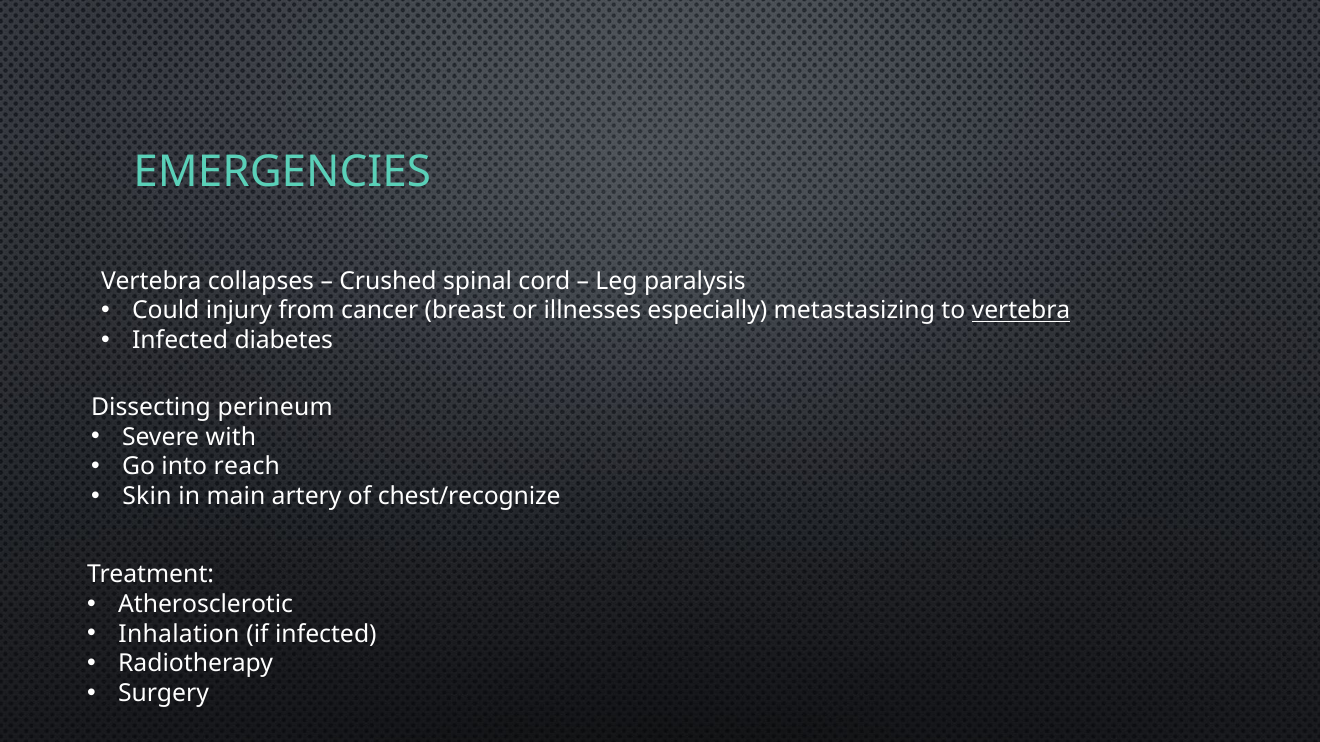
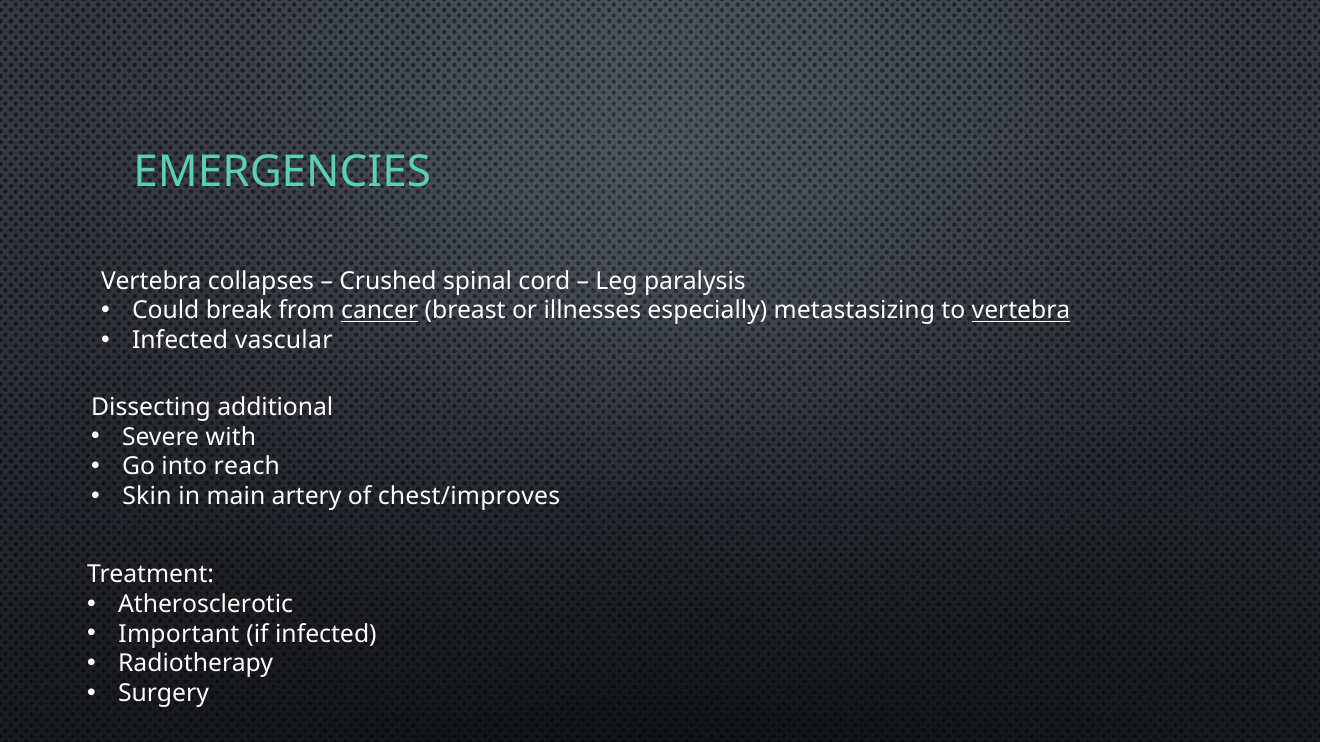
injury: injury -> break
cancer underline: none -> present
diabetes: diabetes -> vascular
perineum: perineum -> additional
chest/recognize: chest/recognize -> chest/improves
Inhalation: Inhalation -> Important
